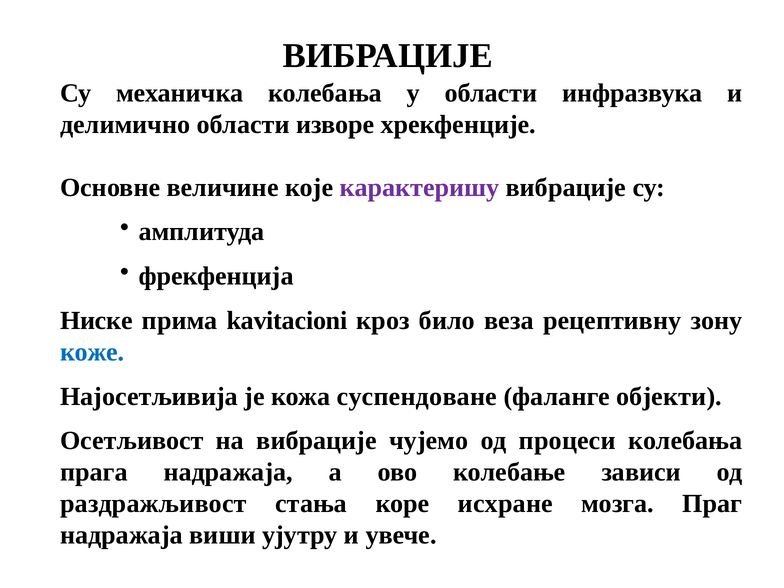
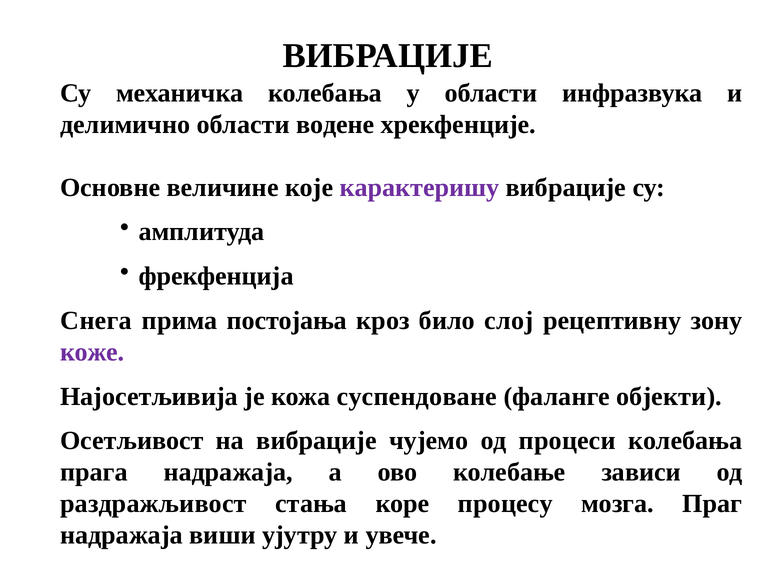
изворе: изворе -> водене
Ниске: Ниске -> Снега
kavitacioni: kavitacioni -> постојања
веза: веза -> слој
коже colour: blue -> purple
исхране: исхране -> процесу
